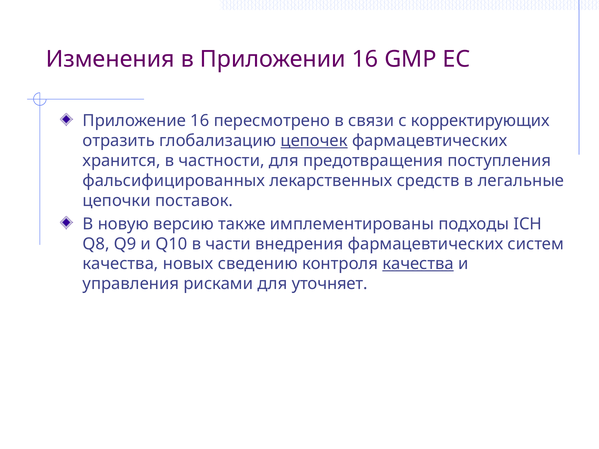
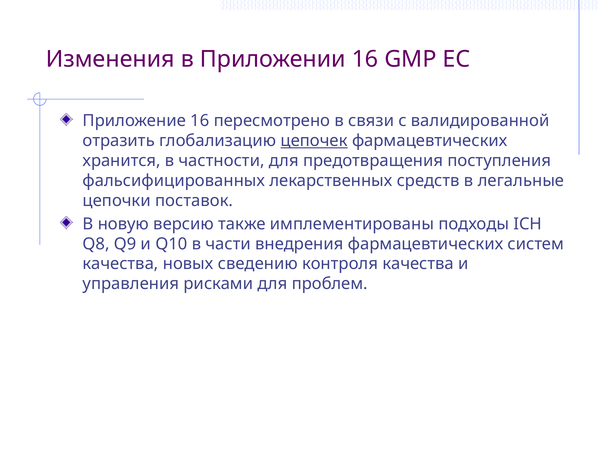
корректирующих: корректирующих -> валидированной
качества at (418, 264) underline: present -> none
уточняет: уточняет -> проблем
